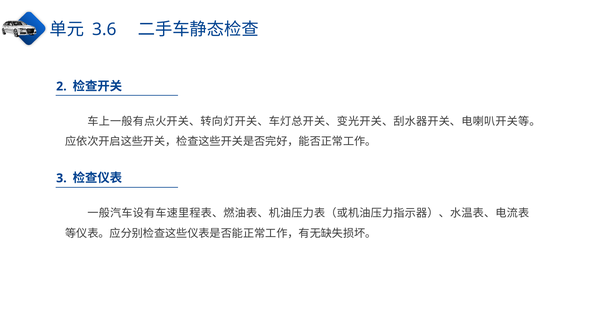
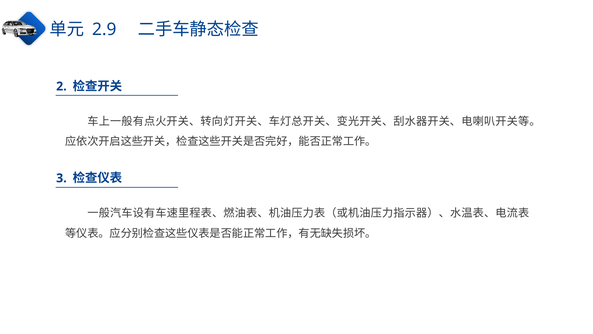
3.6: 3.6 -> 2.9
